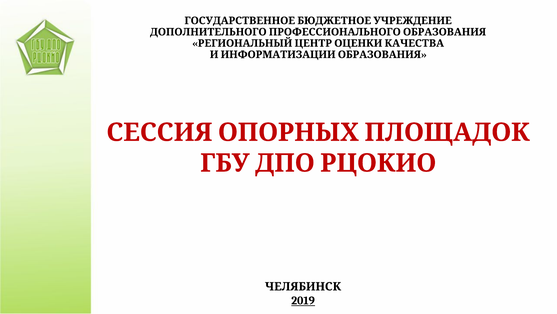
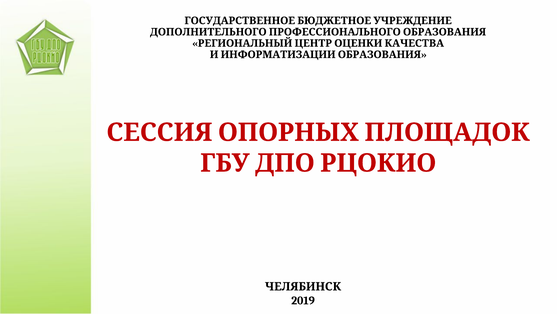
2019 underline: present -> none
